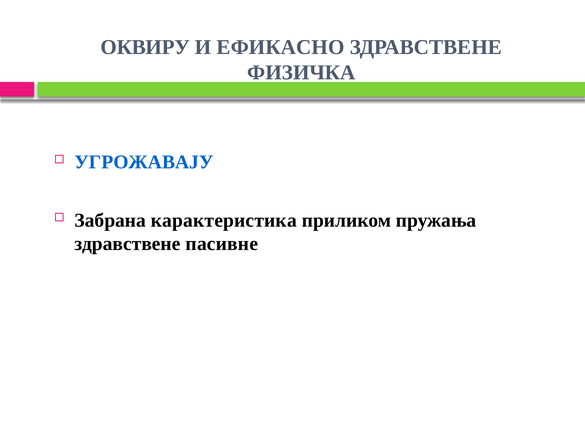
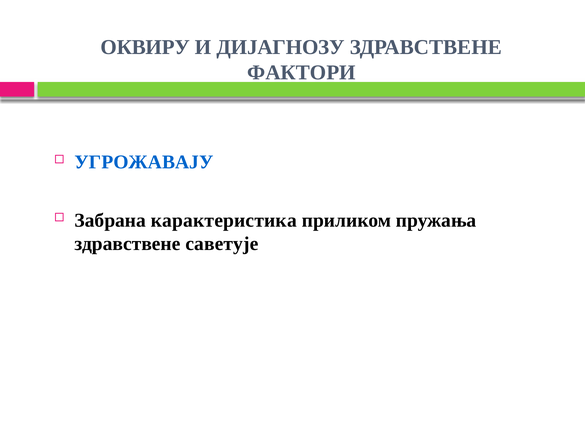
ЕФИКАСНО: ЕФИКАСНО -> ДИЈАГНОЗУ
ФИЗИЧКА: ФИЗИЧКА -> ФАКТОРИ
пасивне: пасивне -> саветује
